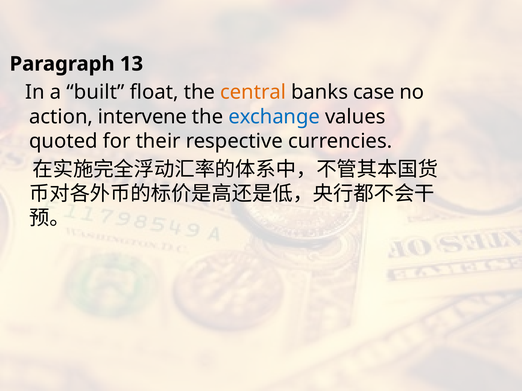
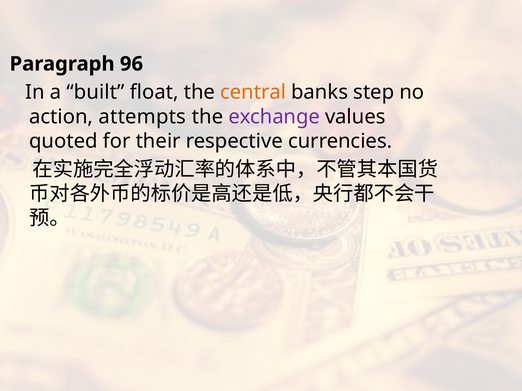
13: 13 -> 96
case: case -> step
intervene: intervene -> attempts
exchange colour: blue -> purple
